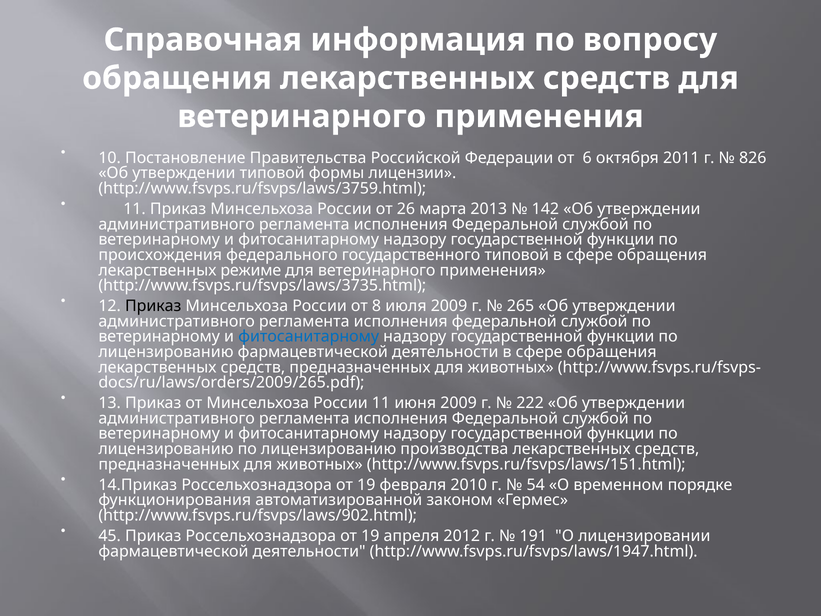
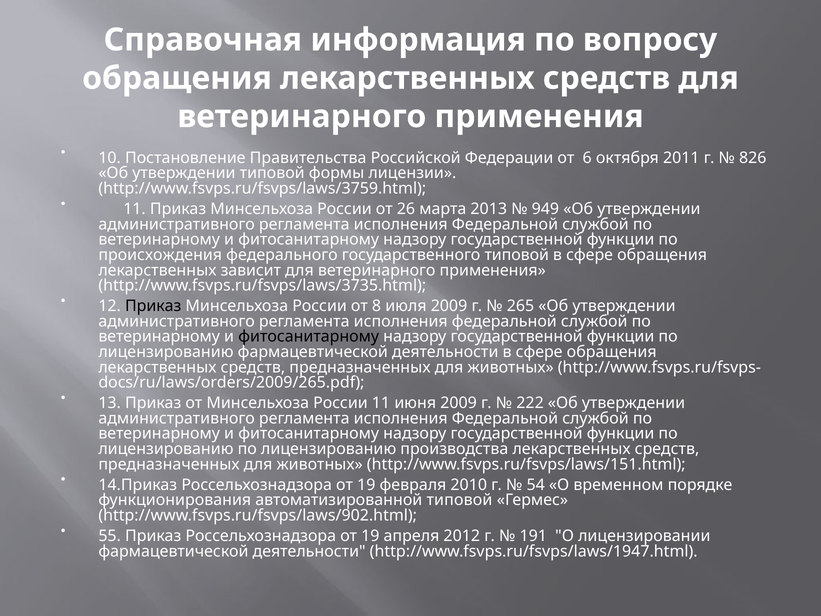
142: 142 -> 949
режиме: режиме -> зависит
фитосанитарному at (309, 337) colour: blue -> black
автоматизированной законом: законом -> типовой
45: 45 -> 55
